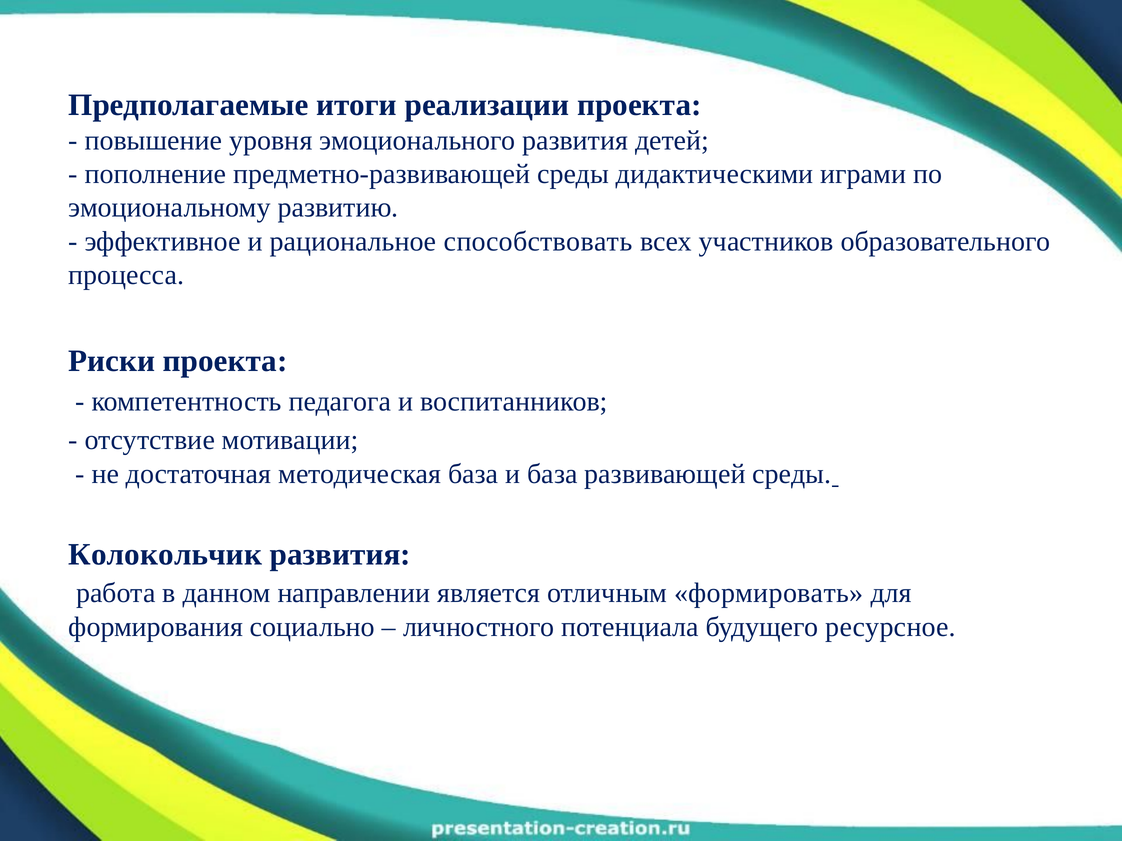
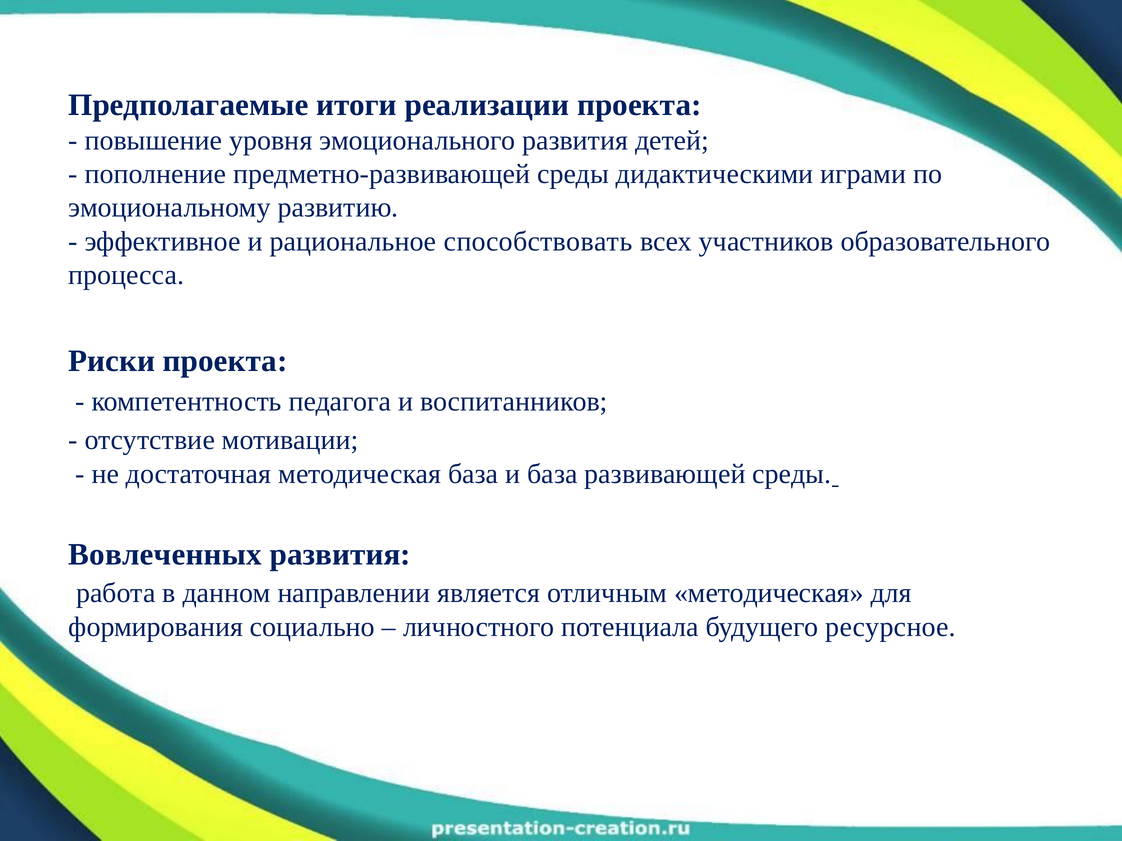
Колокольчик: Колокольчик -> Вовлеченных
отличным формировать: формировать -> методическая
